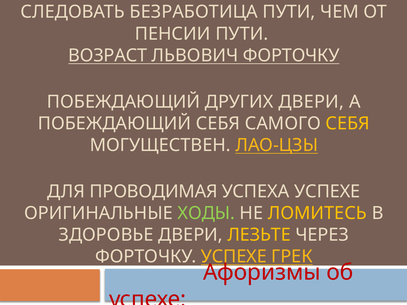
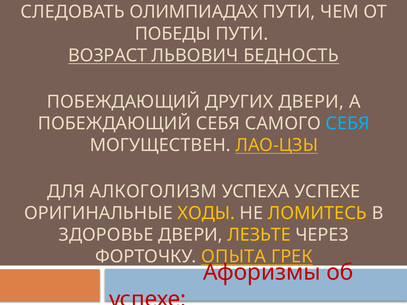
БЕЗРАБОТИЦА: БЕЗРАБОТИЦА -> ОЛИМПИАДАХ
ПЕНСИИ: ПЕНСИИ -> ПОБЕДЫ
ЛЬВОВИЧ ФОРТОЧКУ: ФОРТОЧКУ -> БЕДНОСТЬ
СЕБЯ at (348, 124) colour: yellow -> light blue
ПРОВОДИМАЯ: ПРОВОДИМАЯ -> АЛКОГОЛИЗМ
ХОДЫ colour: light green -> yellow
ФОРТОЧКУ УСПЕХЕ: УСПЕХЕ -> ОПЫТА
